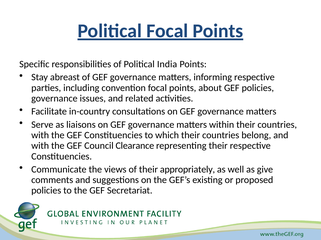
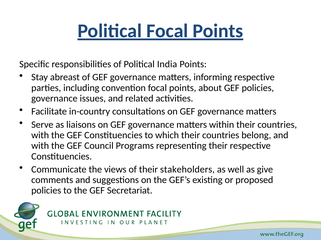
Clearance: Clearance -> Programs
appropriately: appropriately -> stakeholders
